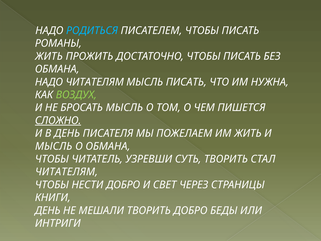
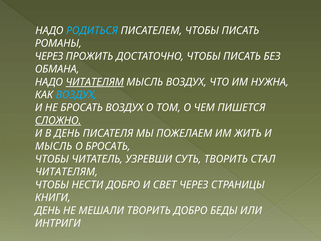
ЖИТЬ at (49, 56): ЖИТЬ -> ЧЕРЕЗ
ЧИТАТЕЛЯМ at (95, 82) underline: none -> present
МЫСЛЬ ПИСАТЬ: ПИСАТЬ -> ВОЗДУХ
ВОЗДУХ at (76, 95) colour: light green -> light blue
БРОСАТЬ МЫСЛЬ: МЫСЛЬ -> ВОЗДУХ
О ОБМАНА: ОБМАНА -> БРОСАТЬ
